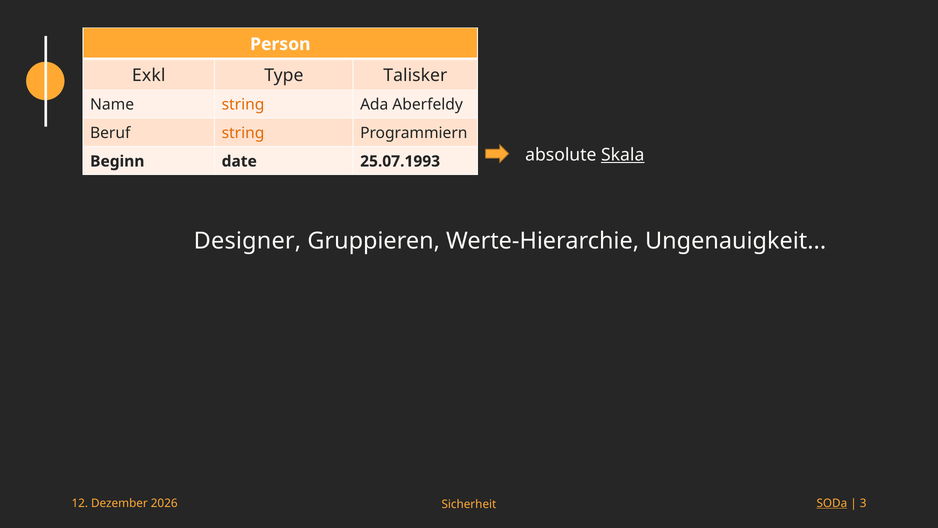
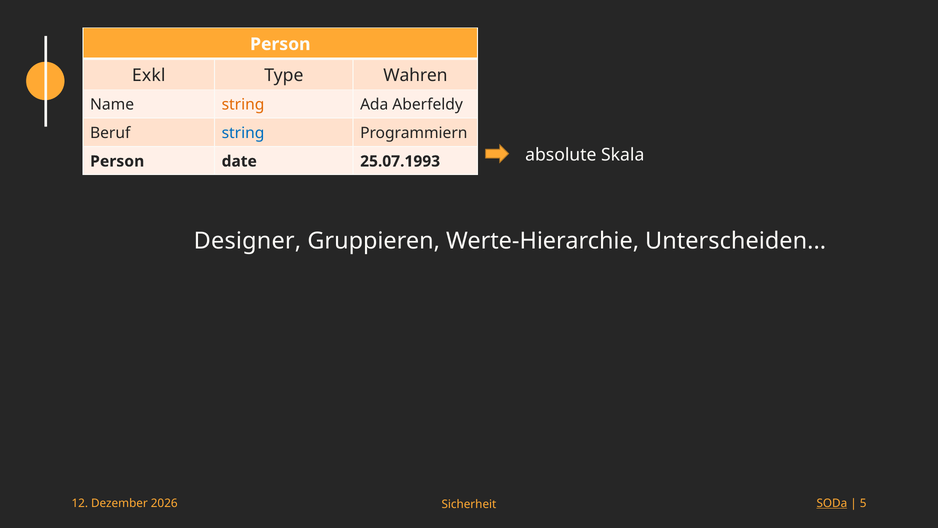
Talisker: Talisker -> Wahren
string at (243, 133) colour: orange -> blue
Skala underline: present -> none
Beginn at (117, 161): Beginn -> Person
Ungenauigkeit: Ungenauigkeit -> Unterscheiden
3: 3 -> 5
